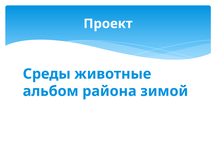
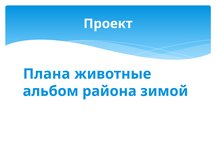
Среды: Среды -> Плана
